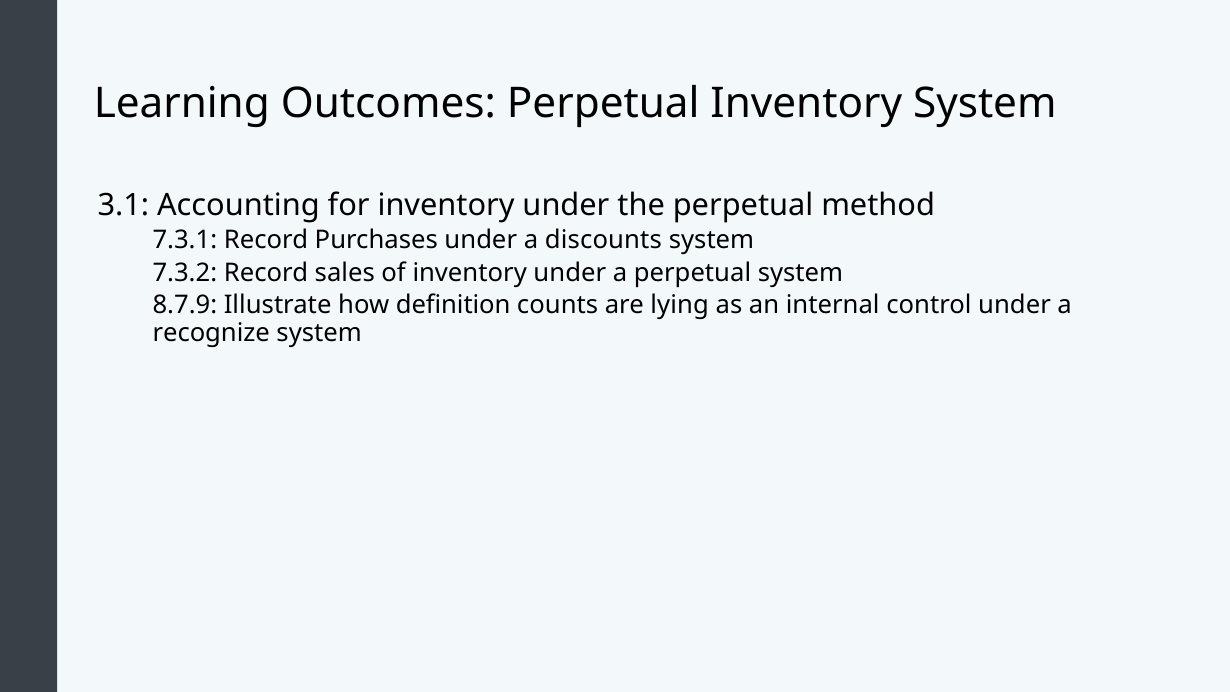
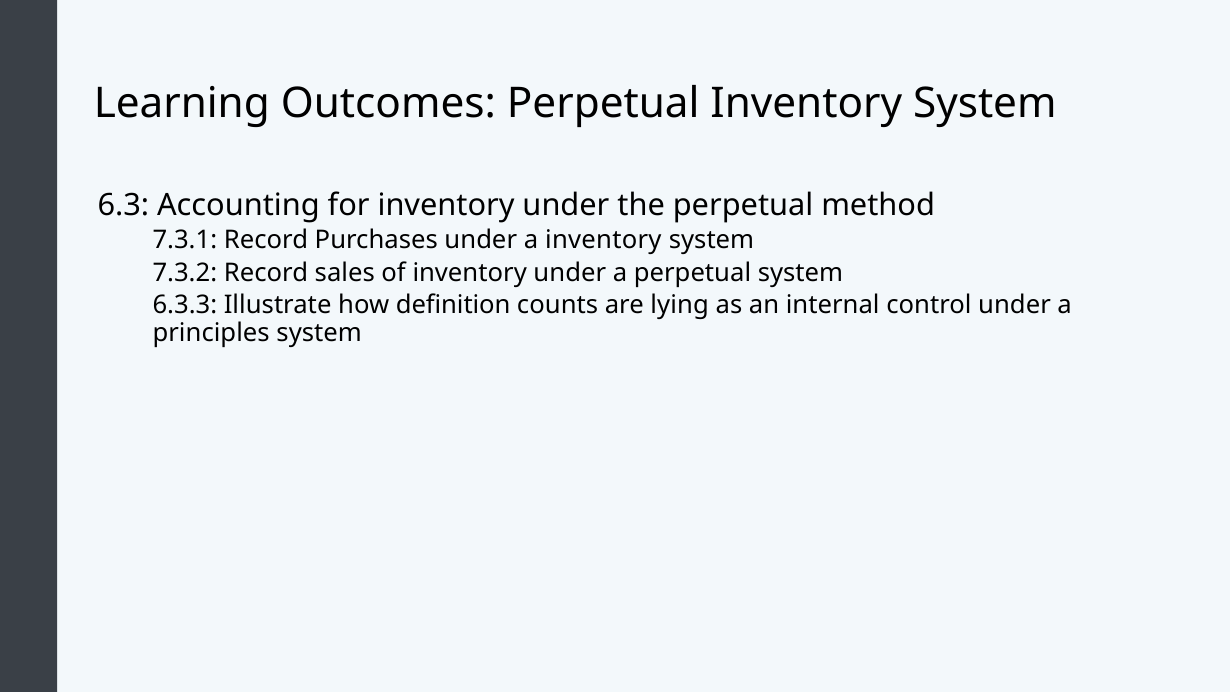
3.1: 3.1 -> 6.3
a discounts: discounts -> inventory
8.7.9: 8.7.9 -> 6.3.3
recognize: recognize -> principles
